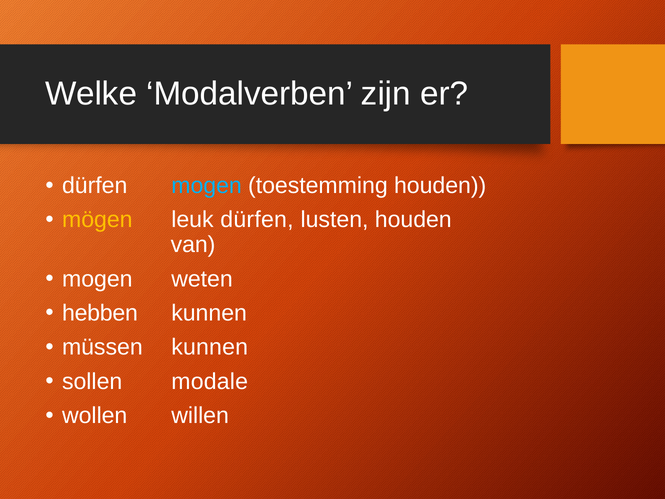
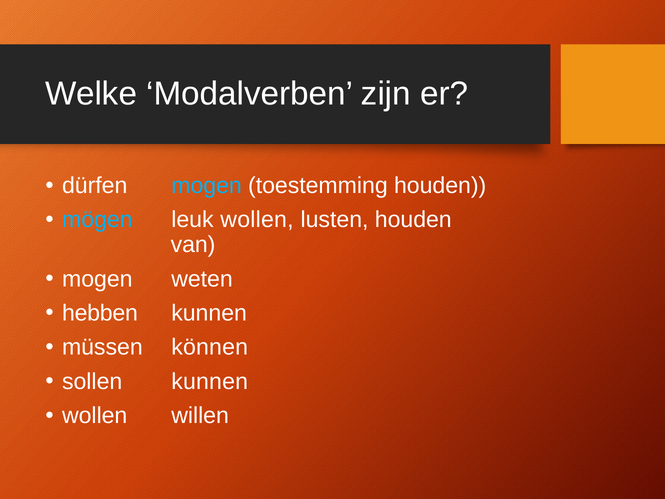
mögen colour: yellow -> light blue
leuk dürfen: dürfen -> wollen
müssen kunnen: kunnen -> können
sollen modale: modale -> kunnen
